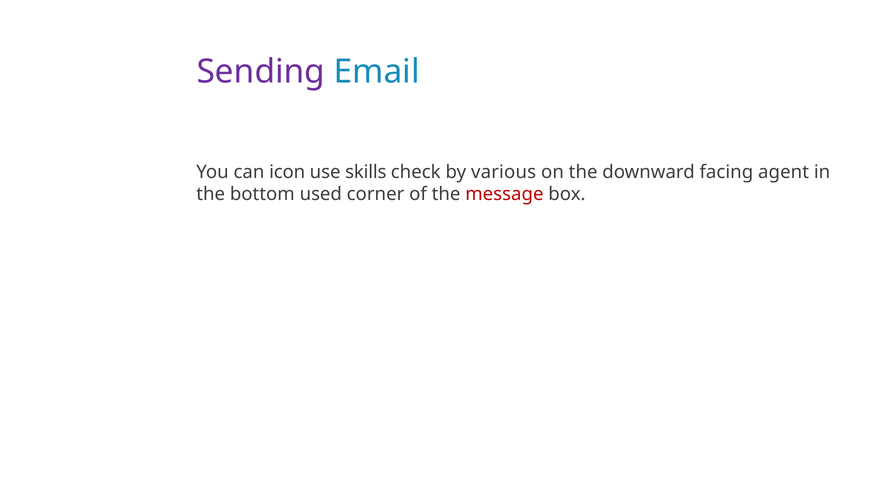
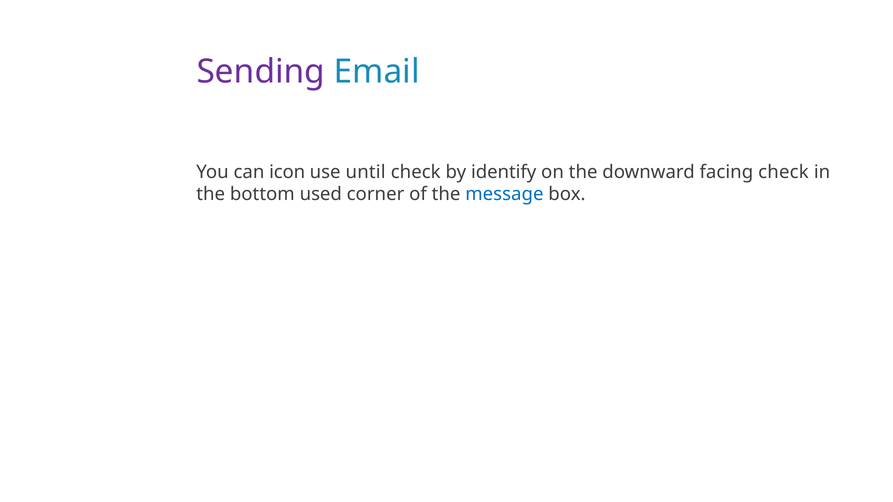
skills: skills -> until
various: various -> identify
facing agent: agent -> check
message colour: red -> blue
